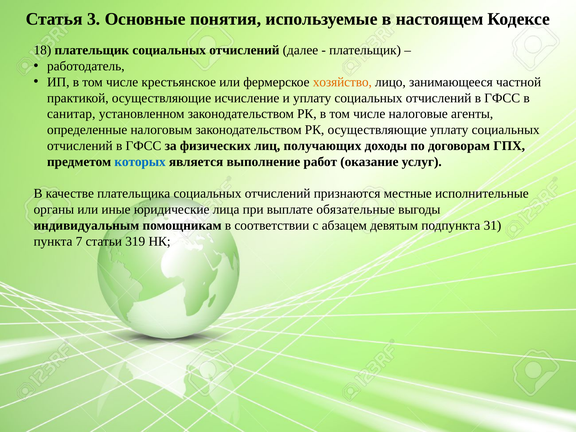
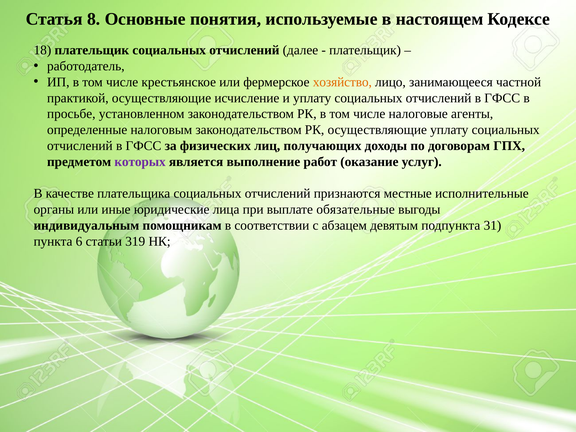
3: 3 -> 8
санитар: санитар -> просьбе
которых colour: blue -> purple
7: 7 -> 6
